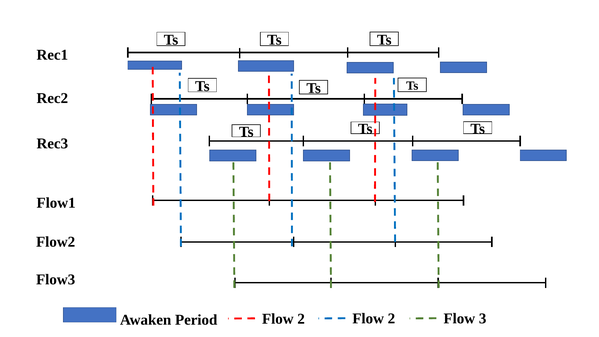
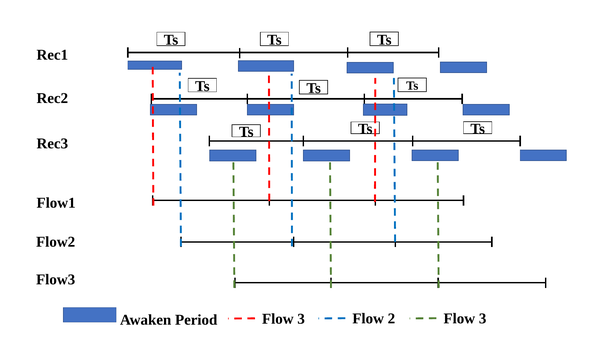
Period Flow 2: 2 -> 3
